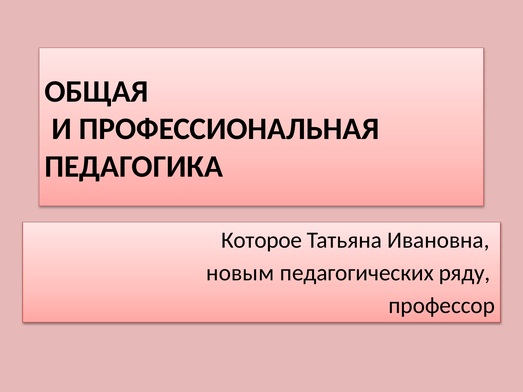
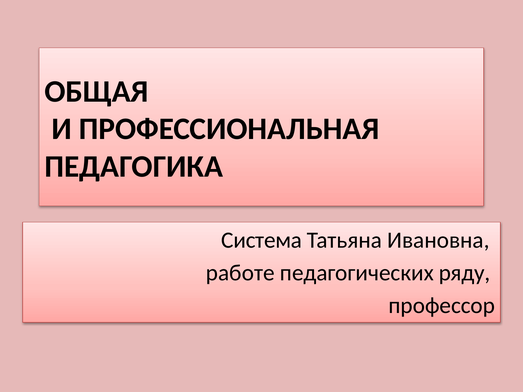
Которое: Которое -> Система
новым: новым -> работе
